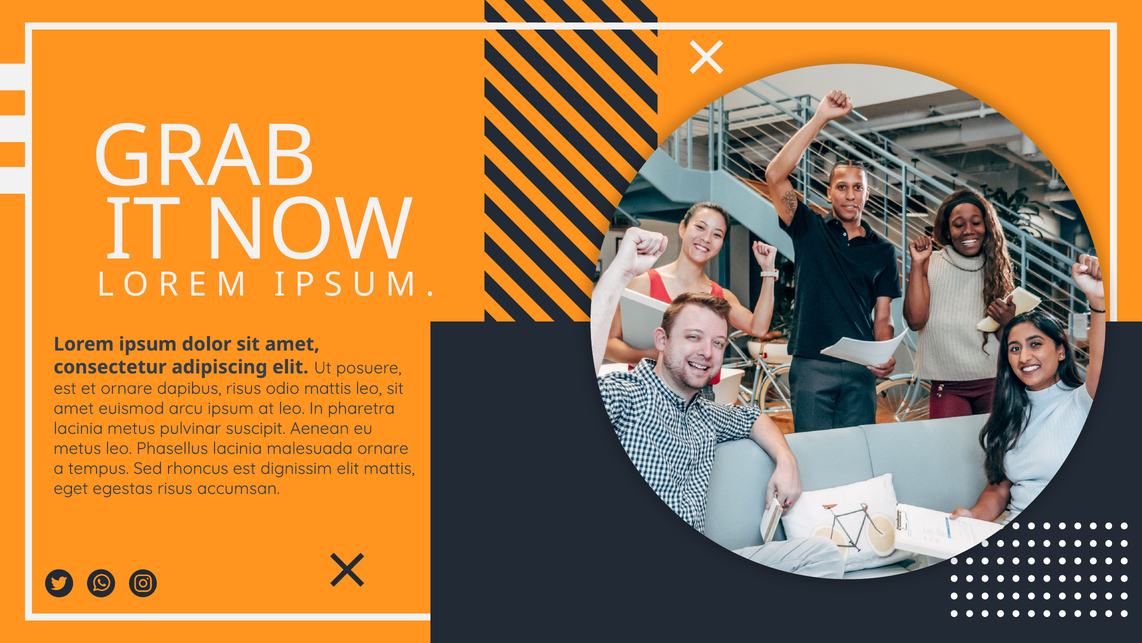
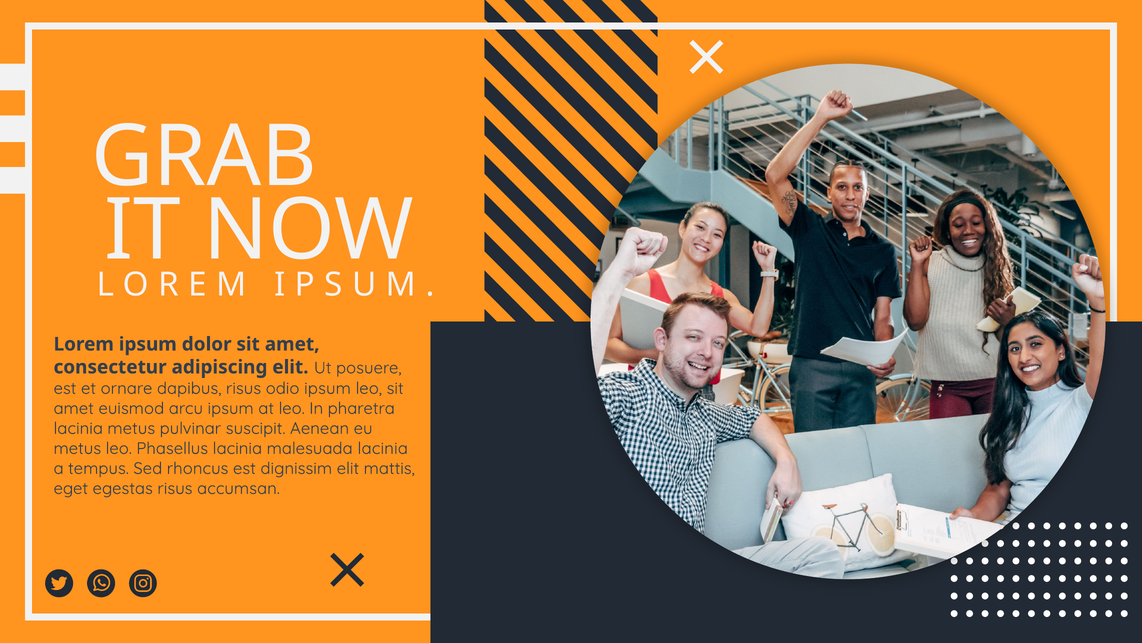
odio mattis: mattis -> ipsum
malesuada ornare: ornare -> lacinia
